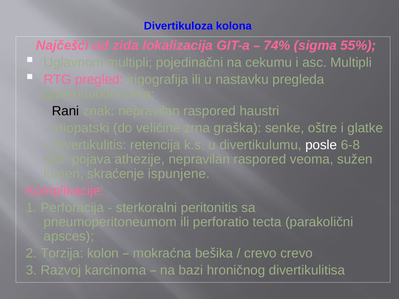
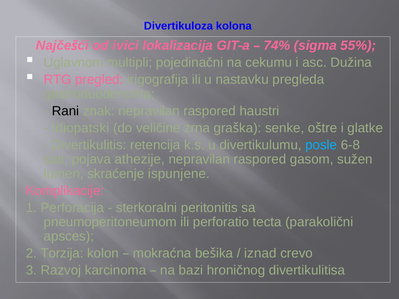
zida: zida -> ivici
asc Multipli: Multipli -> Dužina
posle colour: white -> light blue
veoma: veoma -> gasom
crevo at (260, 254): crevo -> iznad
